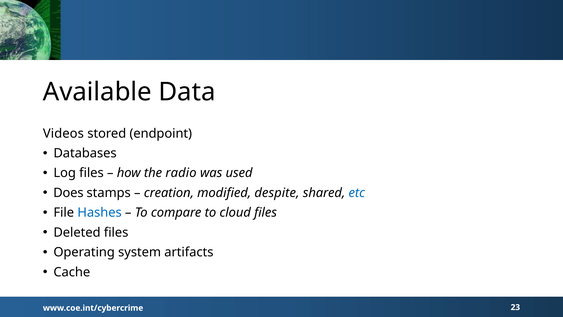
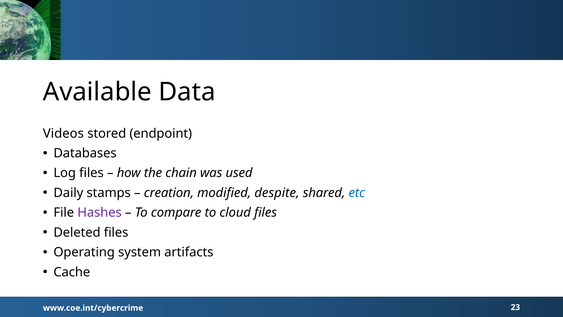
radio: radio -> chain
Does: Does -> Daily
Hashes colour: blue -> purple
